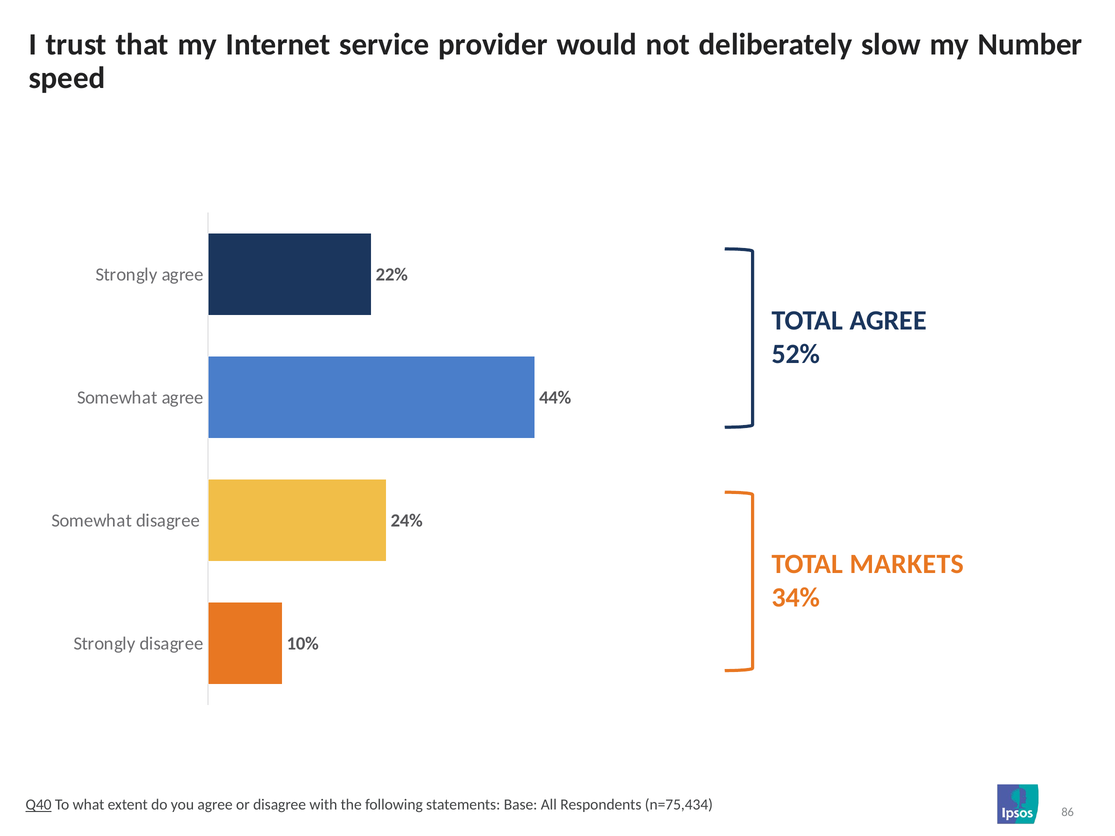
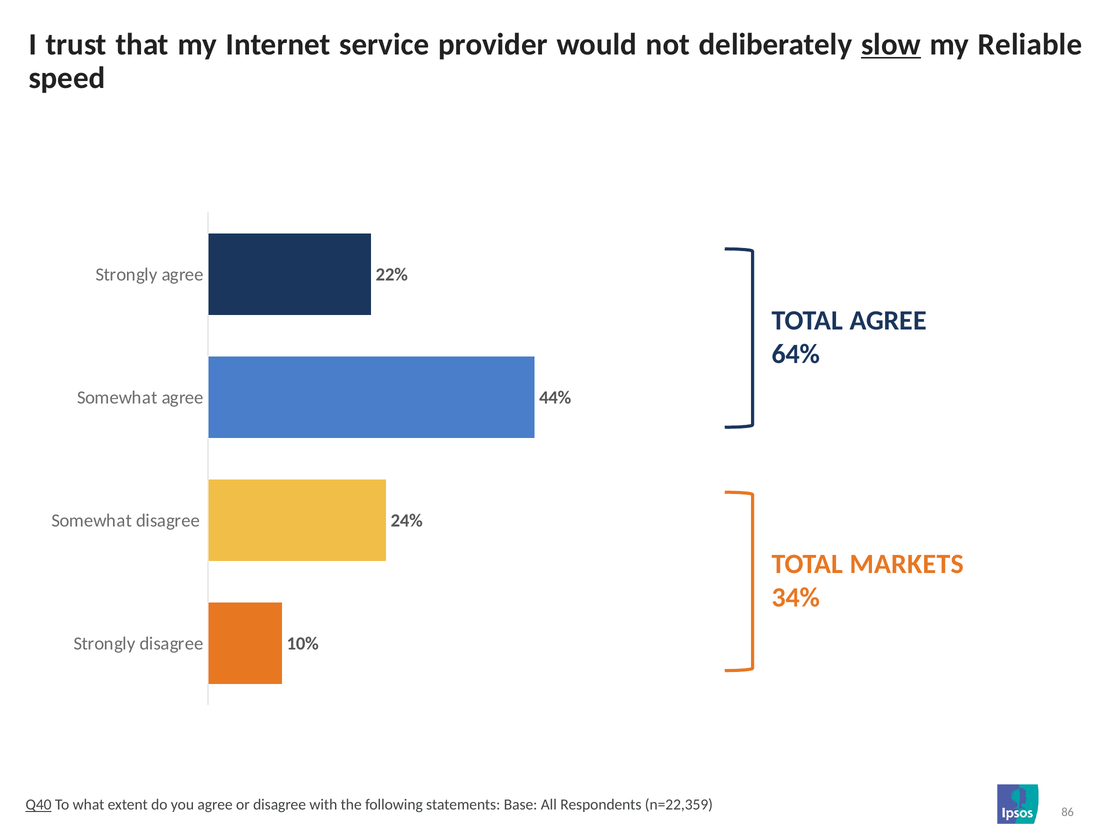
slow underline: none -> present
Number: Number -> Reliable
52%: 52% -> 64%
n=75,434: n=75,434 -> n=22,359
